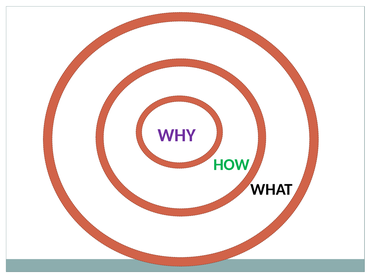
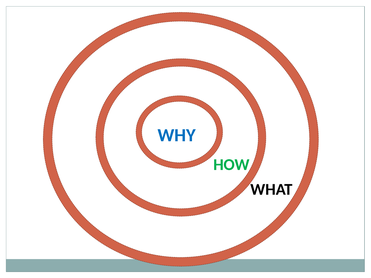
WHY colour: purple -> blue
